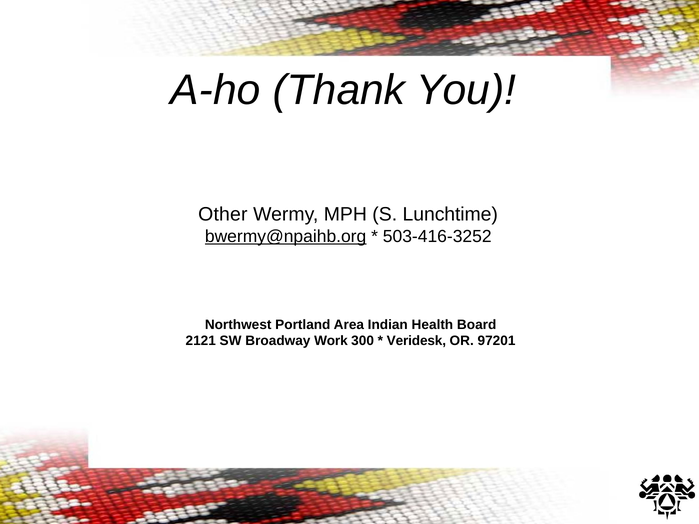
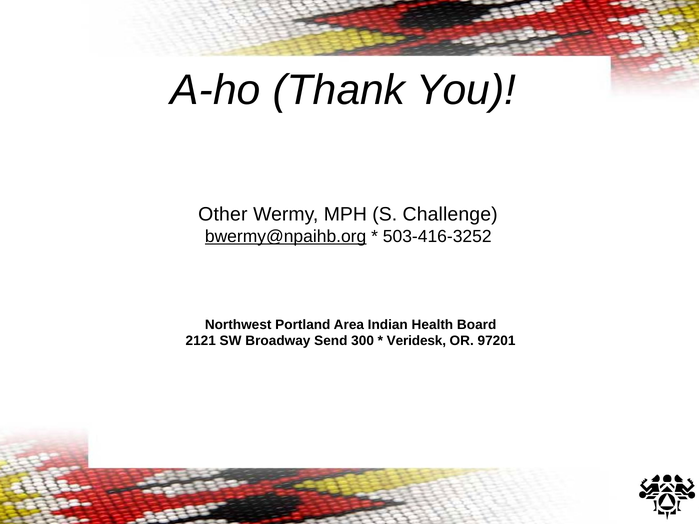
Lunchtime: Lunchtime -> Challenge
Work: Work -> Send
